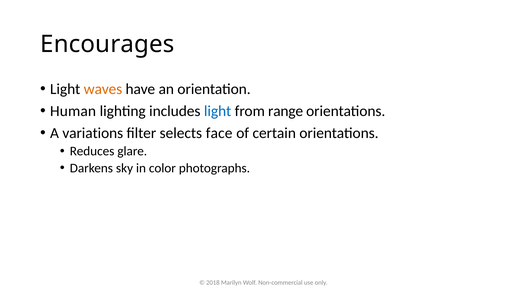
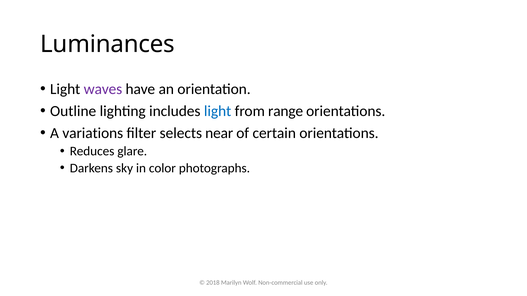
Encourages: Encourages -> Luminances
waves colour: orange -> purple
Human: Human -> Outline
face: face -> near
